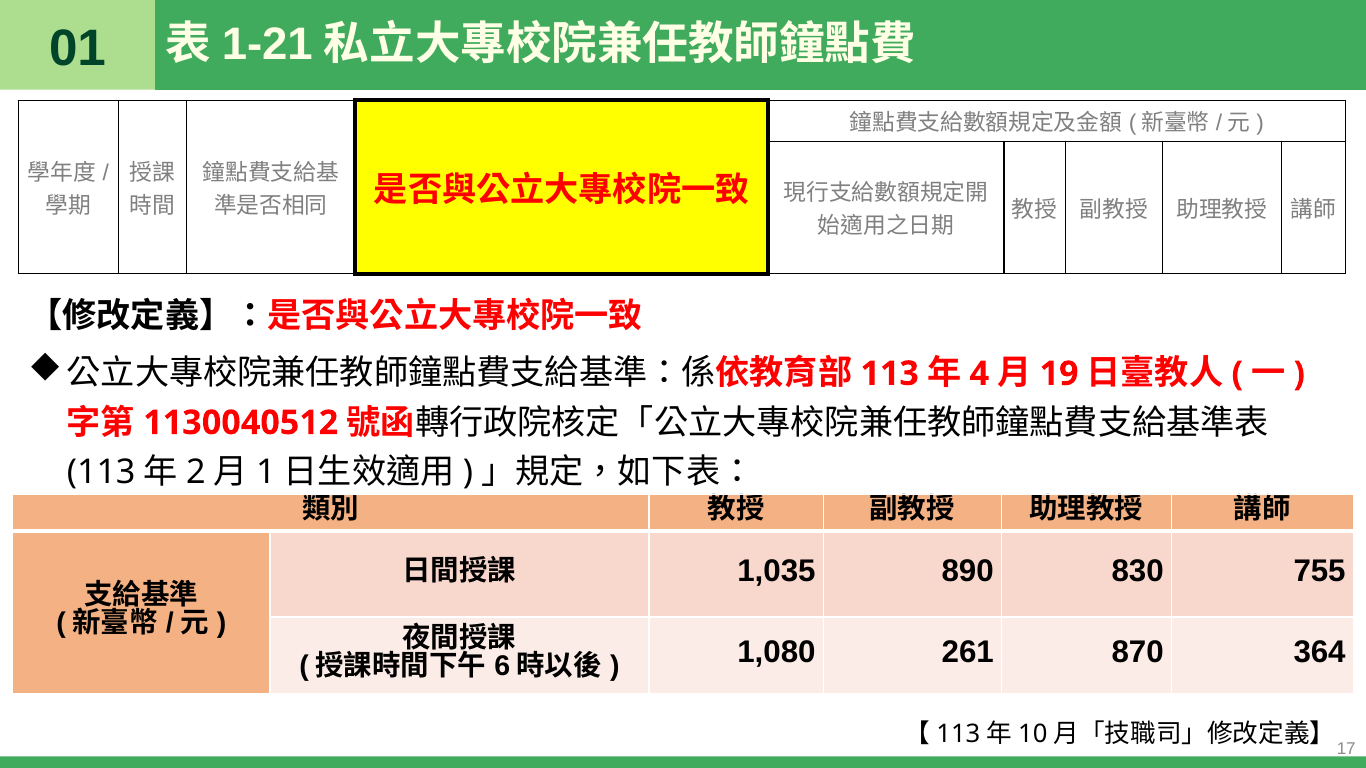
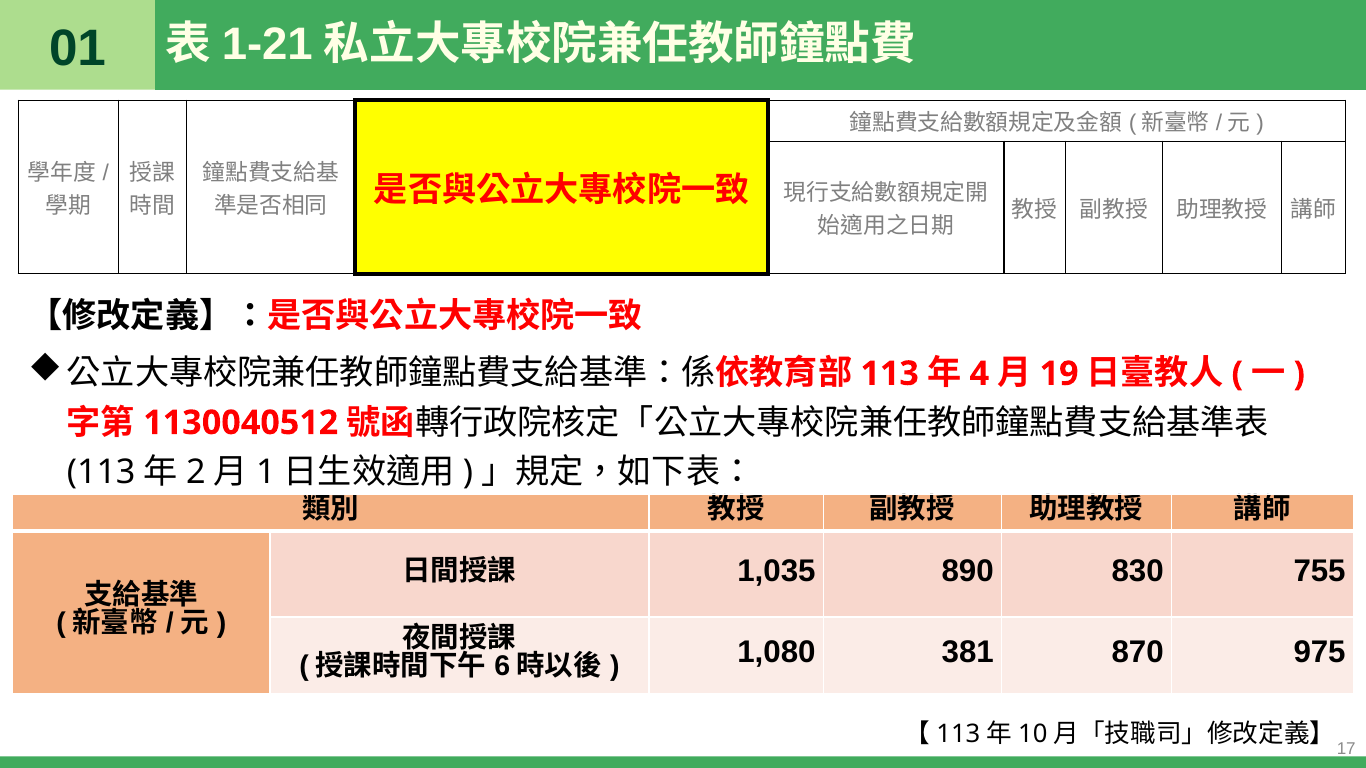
261: 261 -> 381
364: 364 -> 975
